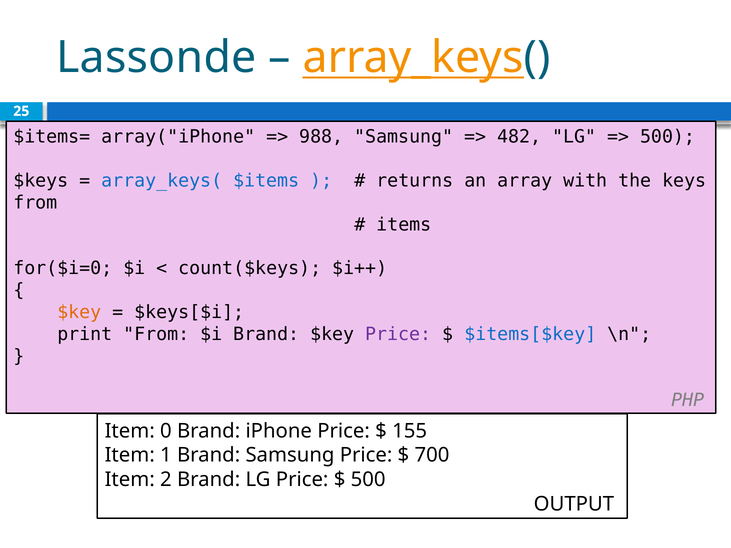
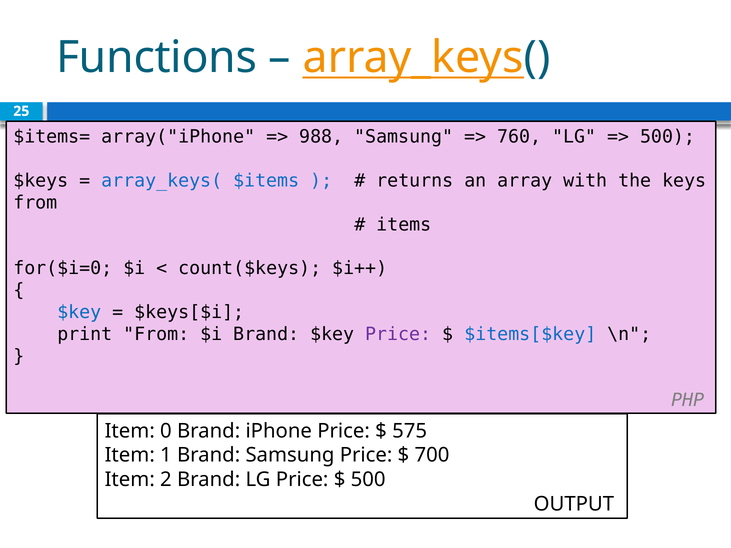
Lassonde: Lassonde -> Functions
482: 482 -> 760
$key at (79, 312) colour: orange -> blue
155: 155 -> 575
